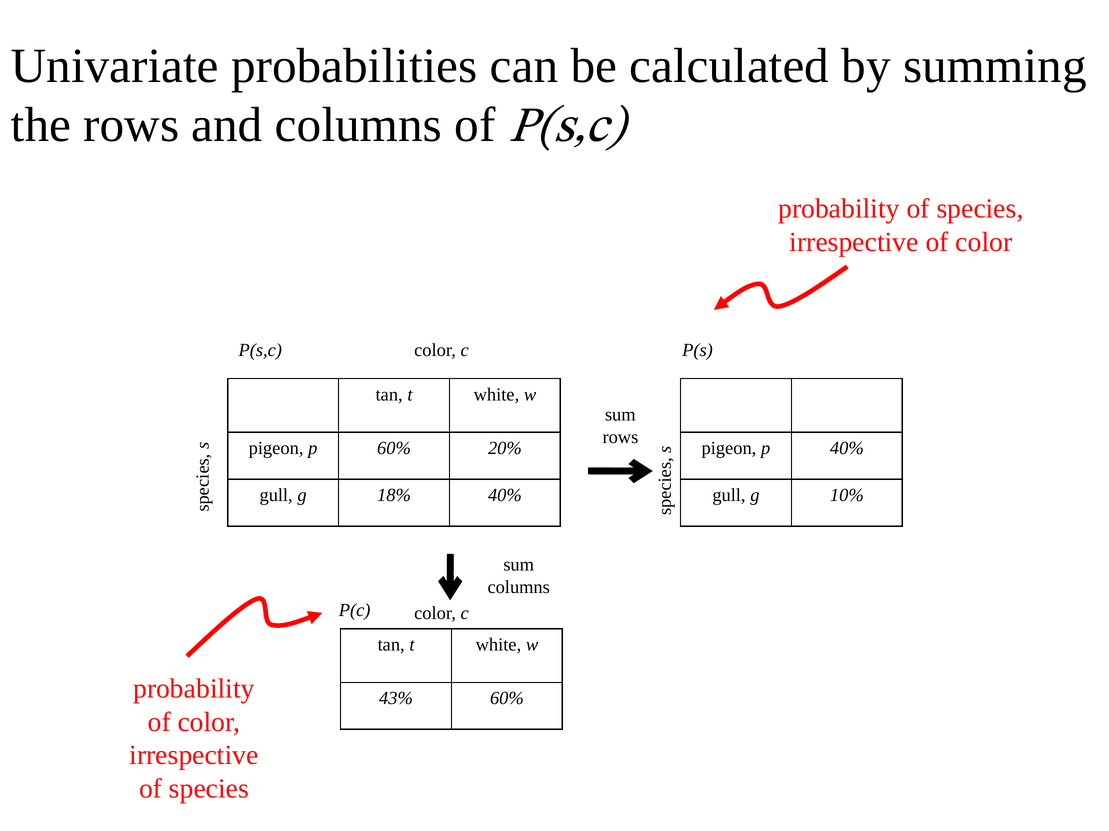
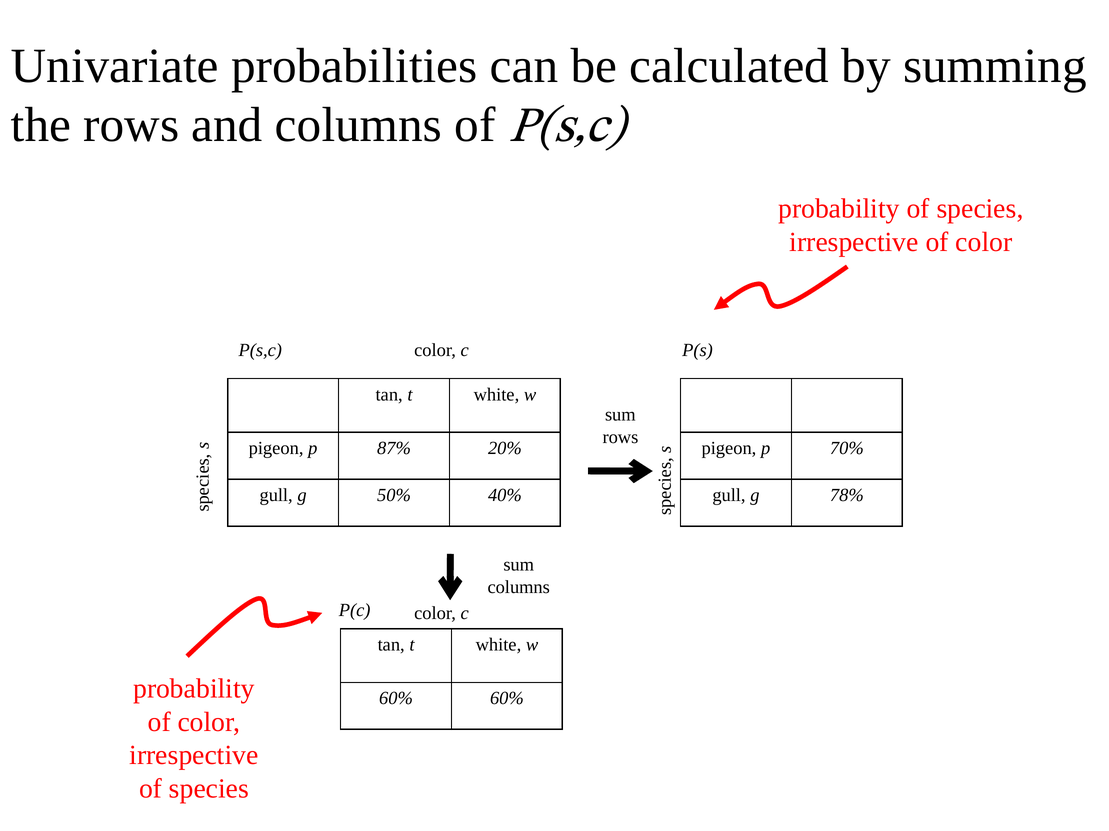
p 60%: 60% -> 87%
p 40%: 40% -> 70%
18%: 18% -> 50%
10%: 10% -> 78%
43% at (396, 699): 43% -> 60%
